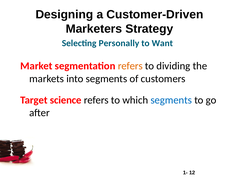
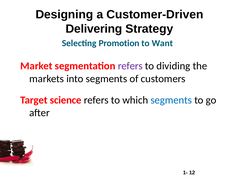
Marketers: Marketers -> Delivering
Personally: Personally -> Promotion
refers at (130, 66) colour: orange -> purple
